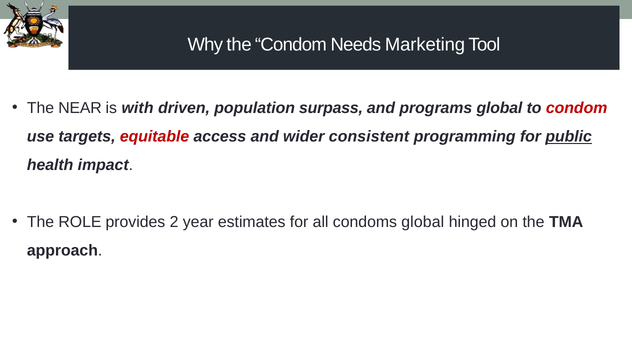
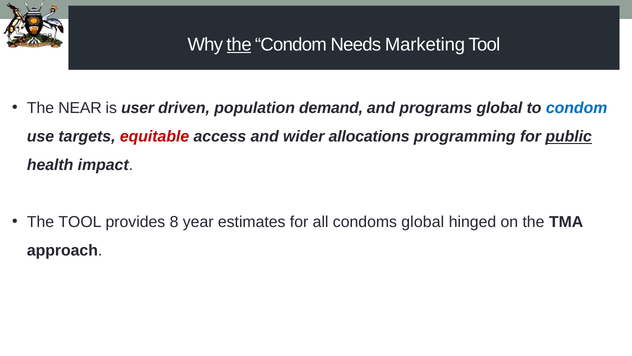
the at (239, 45) underline: none -> present
with: with -> user
surpass: surpass -> demand
condom at (577, 108) colour: red -> blue
consistent: consistent -> allocations
The ROLE: ROLE -> TOOL
2: 2 -> 8
